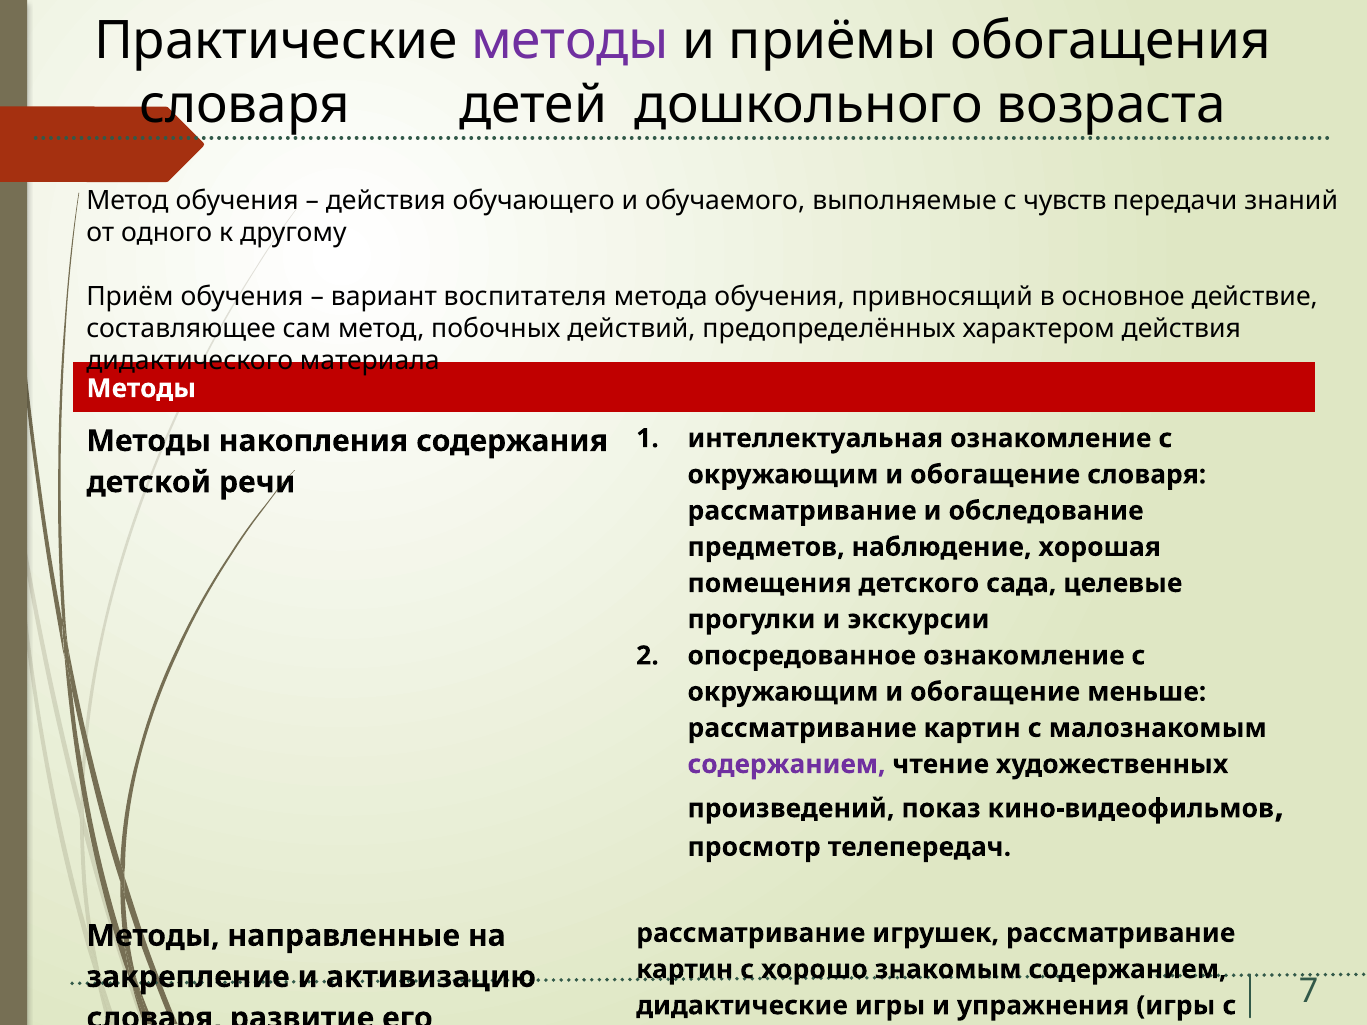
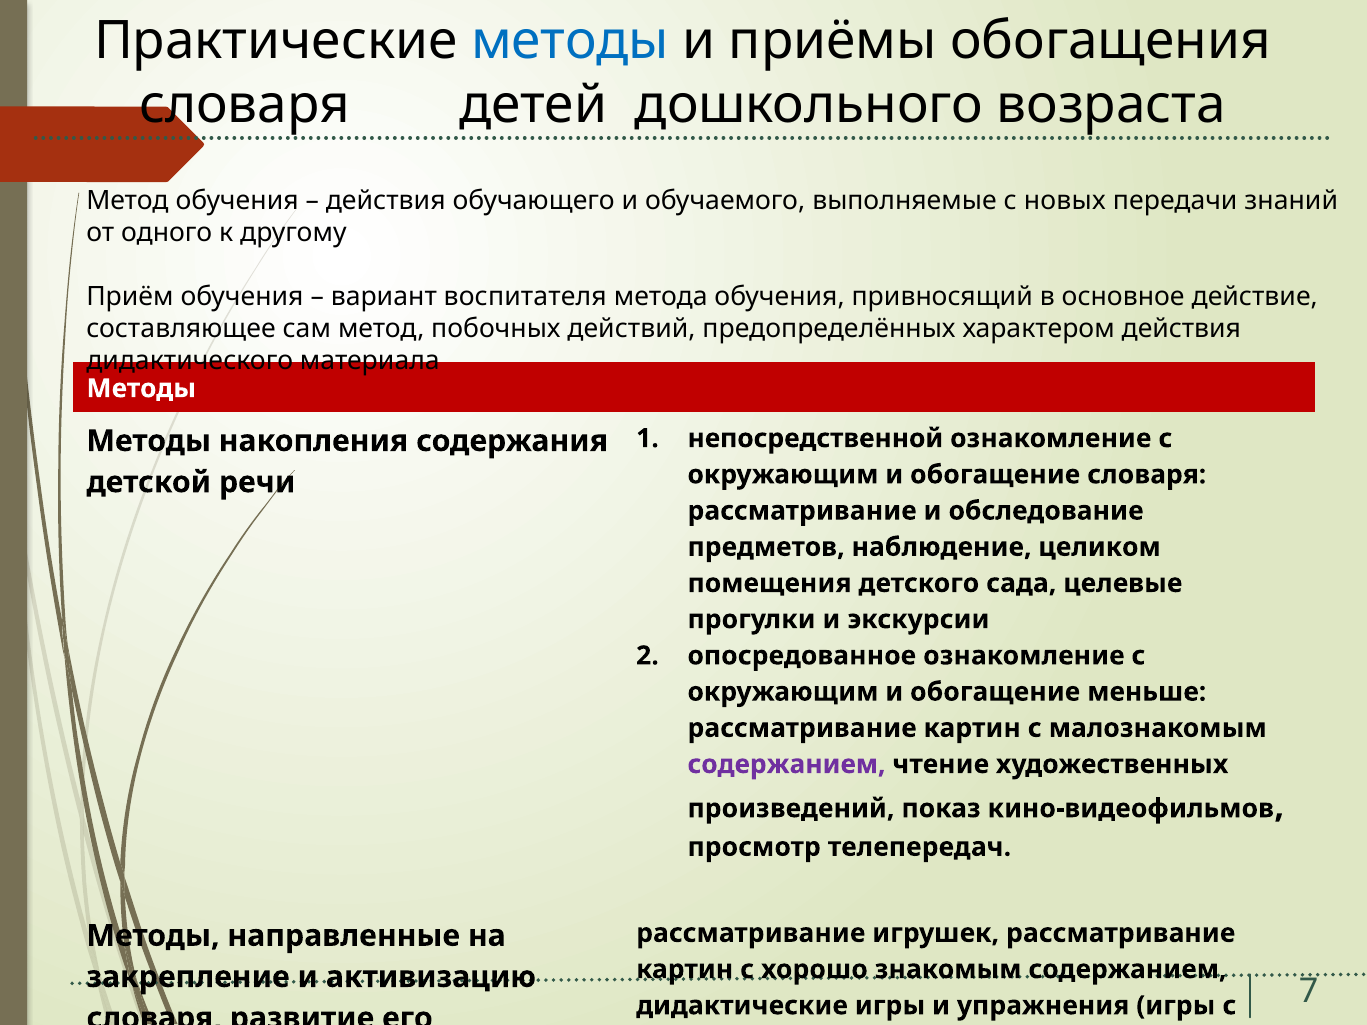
методы at (570, 41) colour: purple -> blue
чувств: чувств -> новых
интеллектуальная: интеллектуальная -> непосредственной
хорошая: хорошая -> целиком
